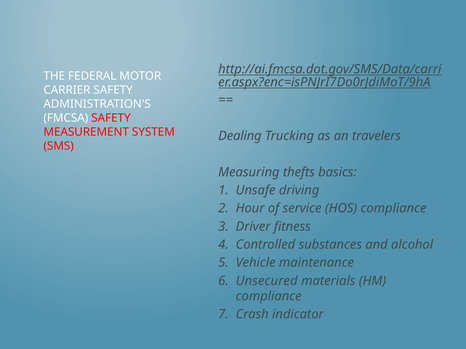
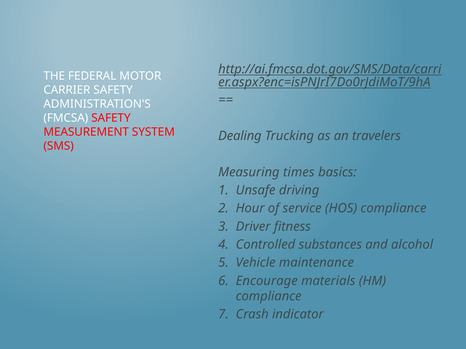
thefts: thefts -> times
Unsecured: Unsecured -> Encourage
